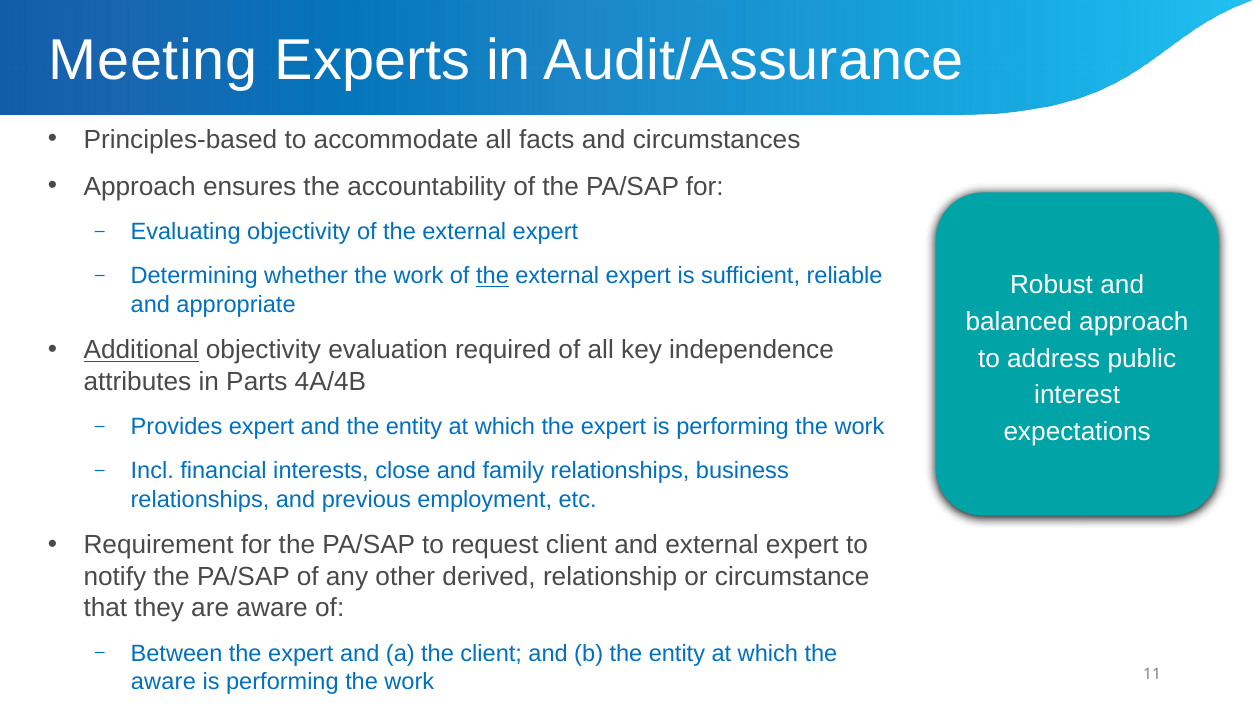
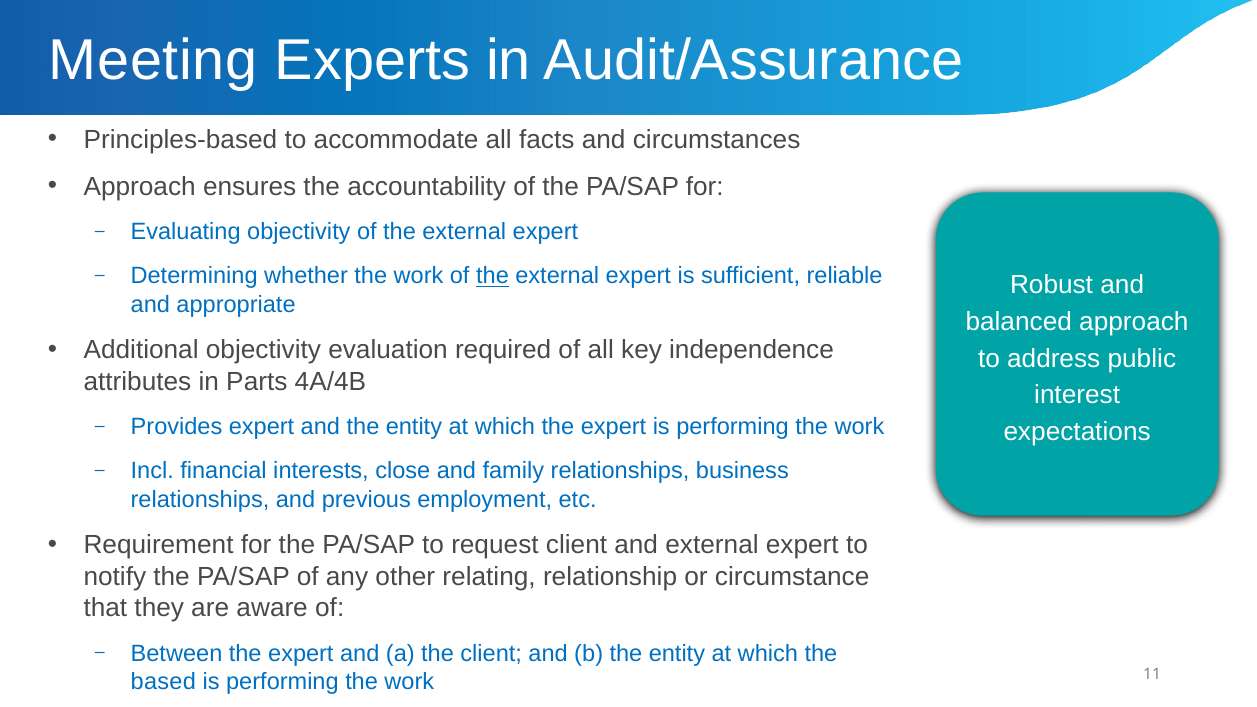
Additional underline: present -> none
derived: derived -> relating
aware at (163, 682): aware -> based
